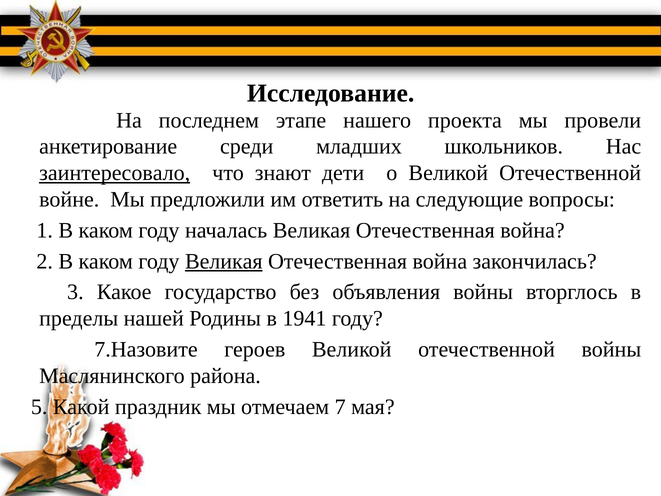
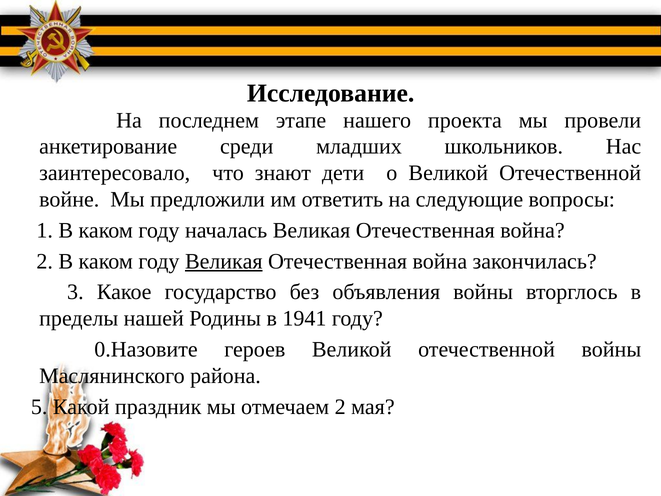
заинтересовало underline: present -> none
7.Назовите: 7.Назовите -> 0.Назовите
отмечаем 7: 7 -> 2
